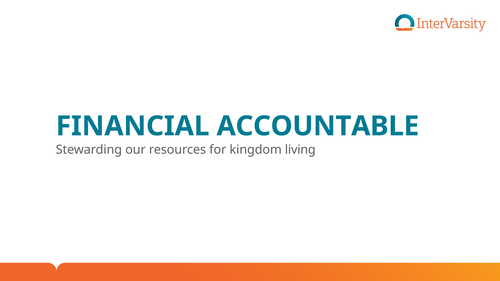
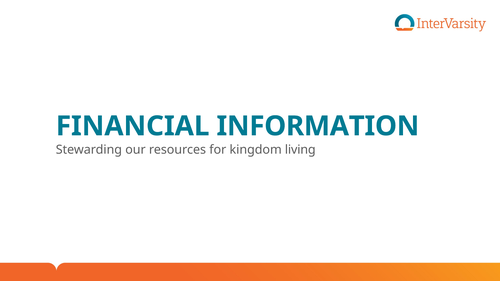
ACCOUNTABLE: ACCOUNTABLE -> INFORMATION
